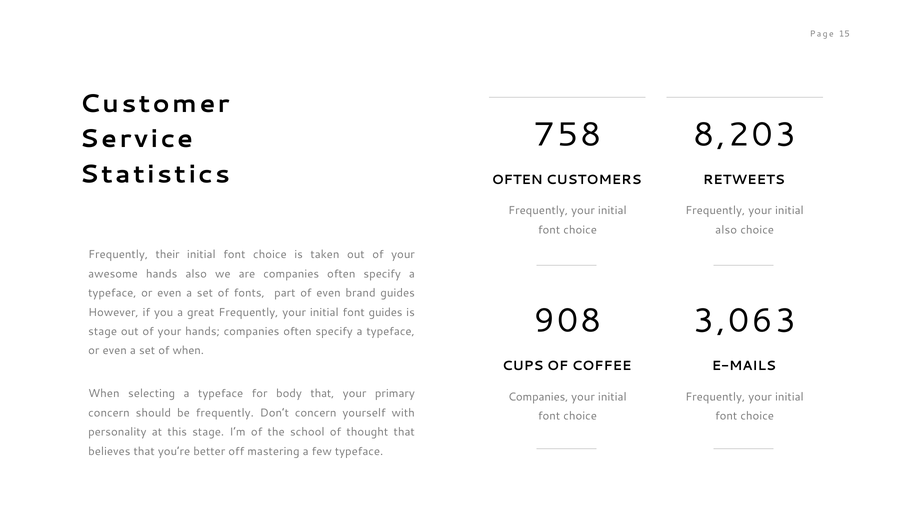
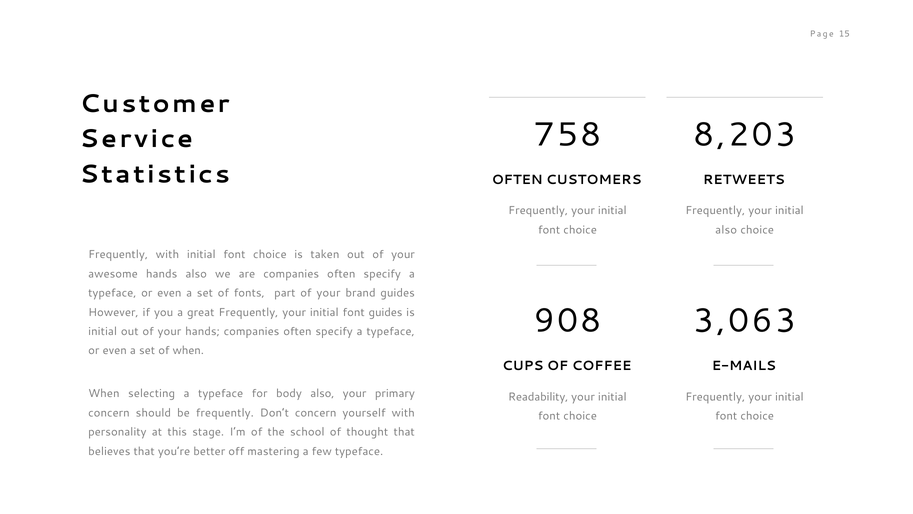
Frequently their: their -> with
part of even: even -> your
stage at (103, 331): stage -> initial
body that: that -> also
Companies at (538, 397): Companies -> Readability
